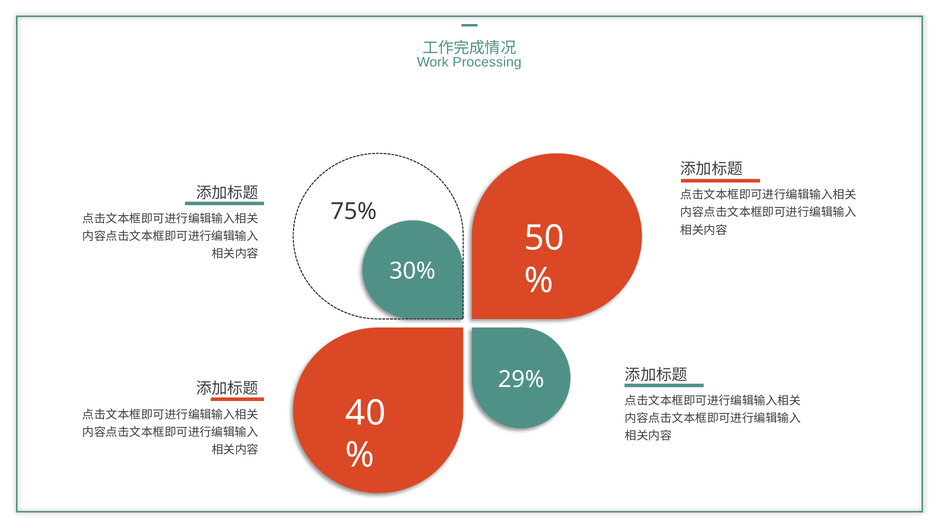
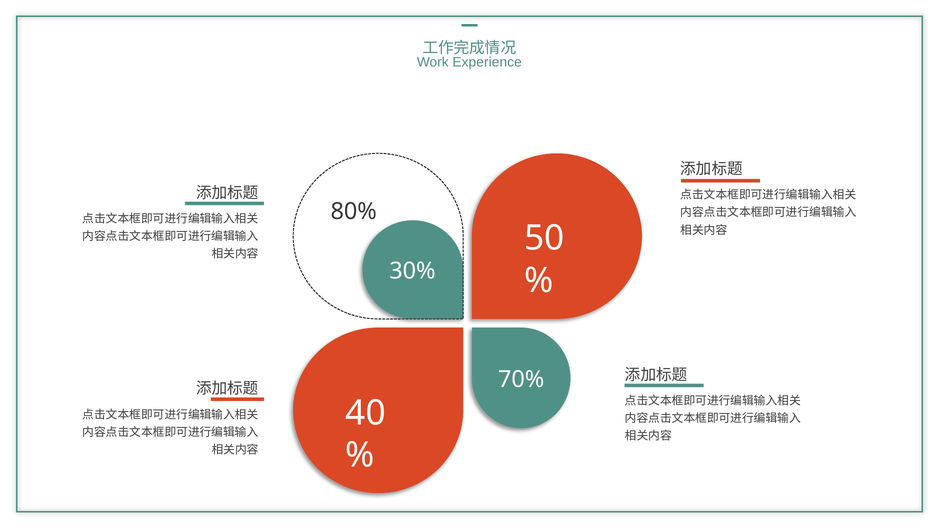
Processing: Processing -> Experience
75%: 75% -> 80%
29%: 29% -> 70%
